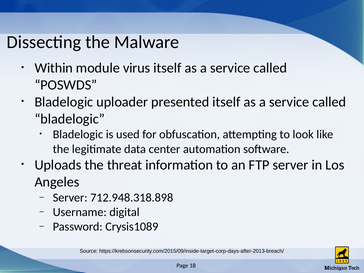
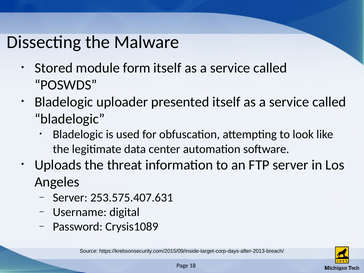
Within: Within -> Stored
virus: virus -> form
712.948.318.898: 712.948.318.898 -> 253.575.407.631
